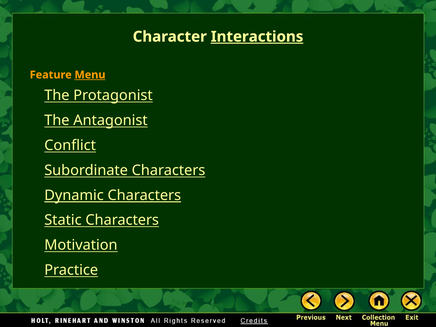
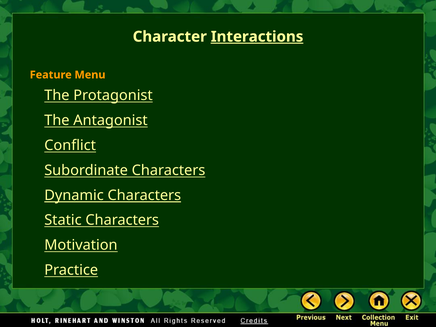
Menu underline: present -> none
